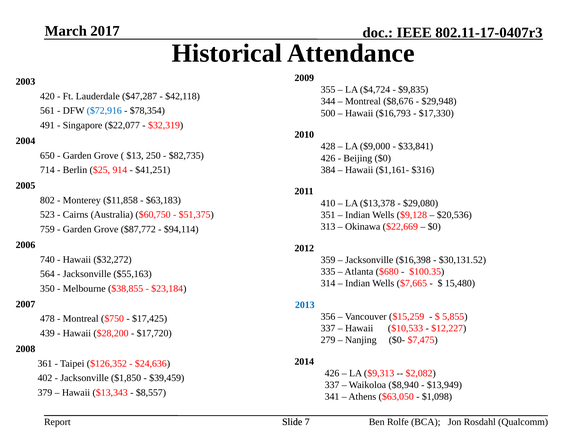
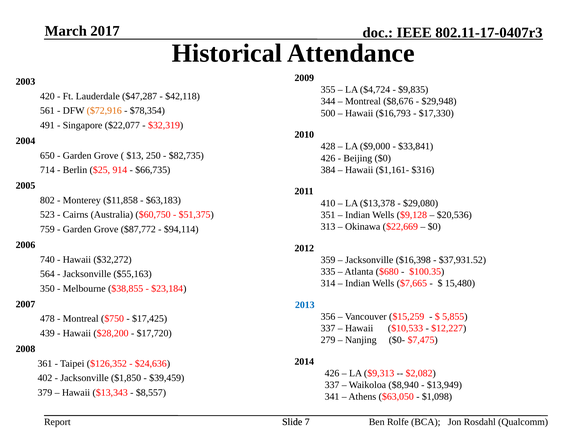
$72,916 colour: blue -> orange
$41,251: $41,251 -> $66,735
$30,131.52: $30,131.52 -> $37,931.52
